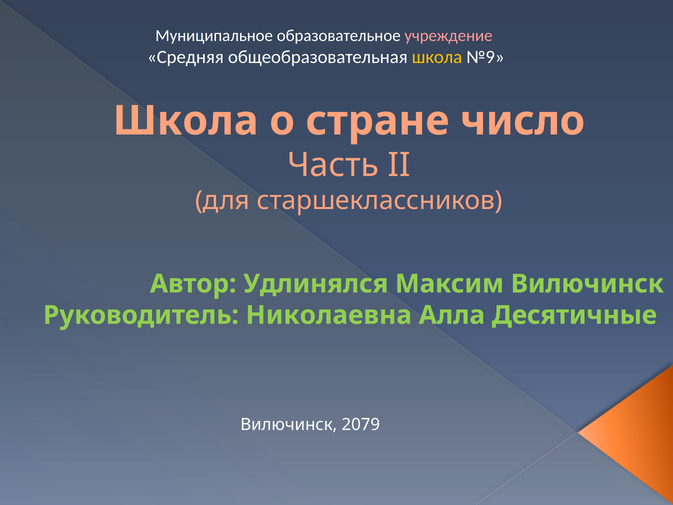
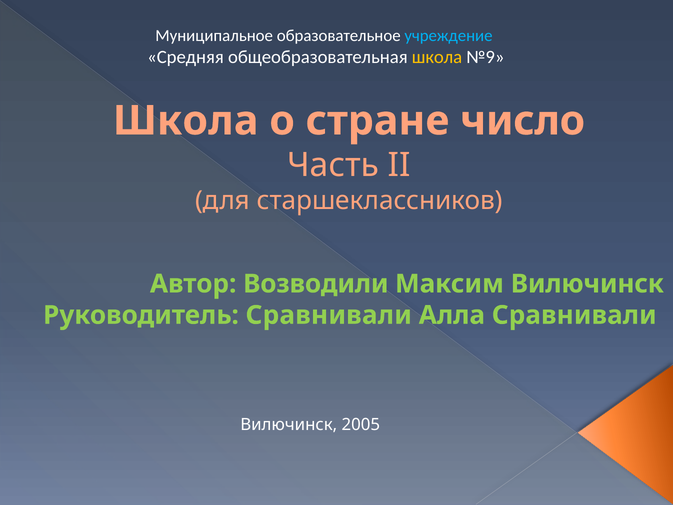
учреждение colour: pink -> light blue
Удлинялся: Удлинялся -> Возводили
Руководитель Николаевна: Николаевна -> Сравнивали
Алла Десятичные: Десятичные -> Сравнивали
2079: 2079 -> 2005
